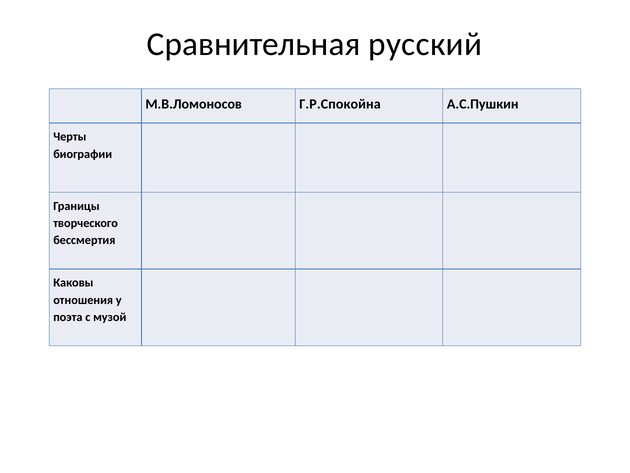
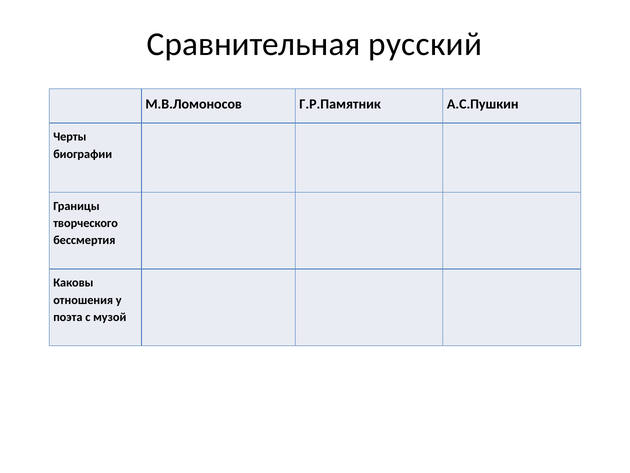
Г.Р.Спокойна: Г.Р.Спокойна -> Г.Р.Памятник
